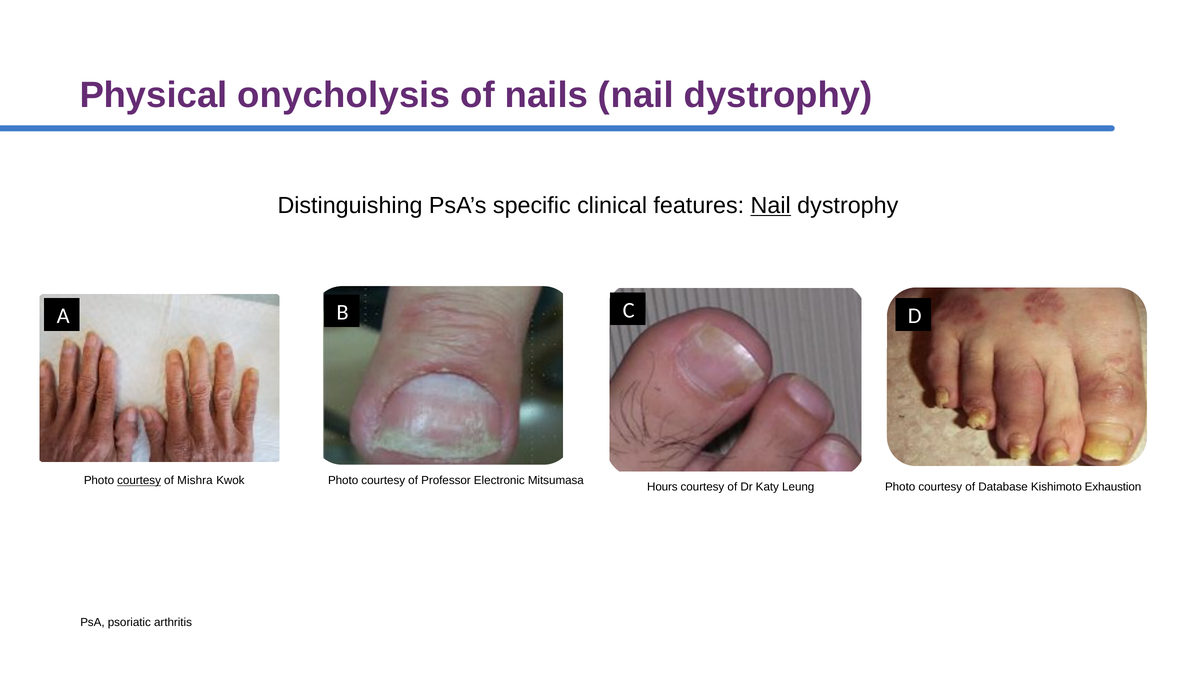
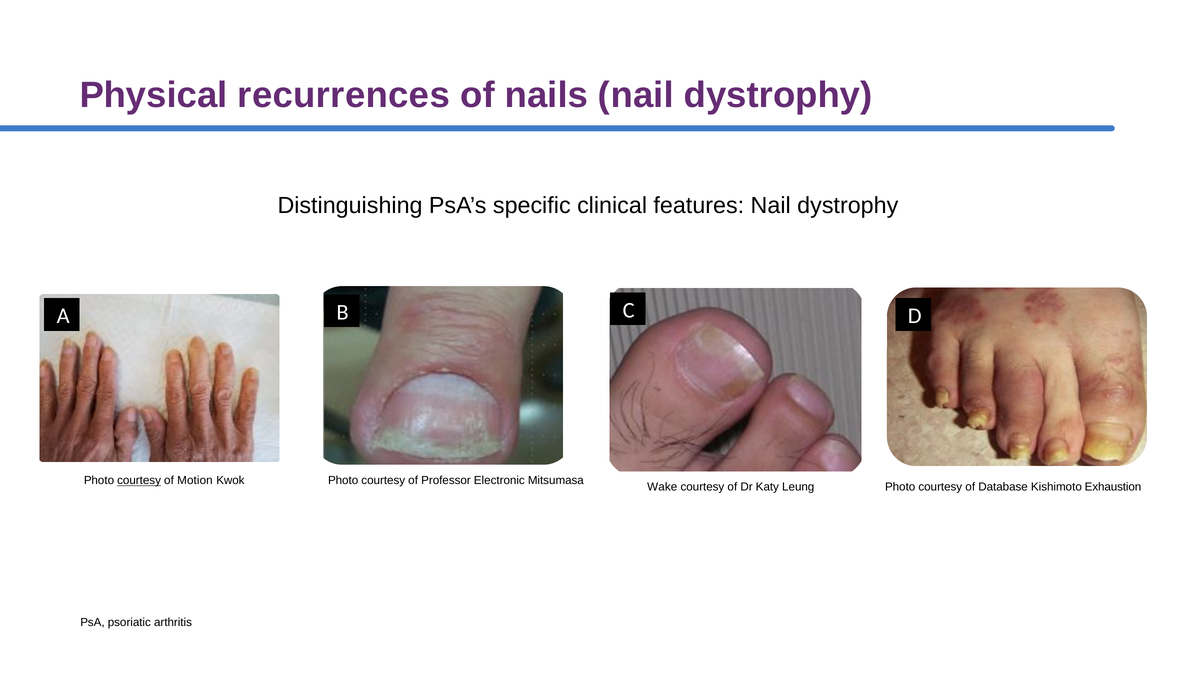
onycholysis: onycholysis -> recurrences
Nail at (771, 206) underline: present -> none
Mishra: Mishra -> Motion
Hours: Hours -> Wake
